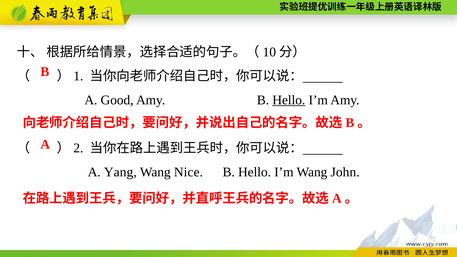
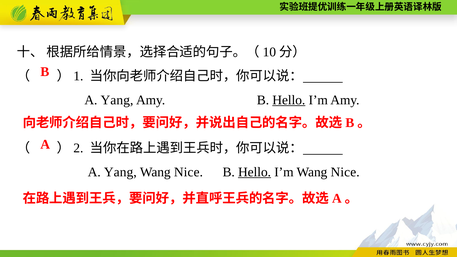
Good at (117, 100): Good -> Yang
Hello at (255, 172) underline: none -> present
I’m Wang John: John -> Nice
